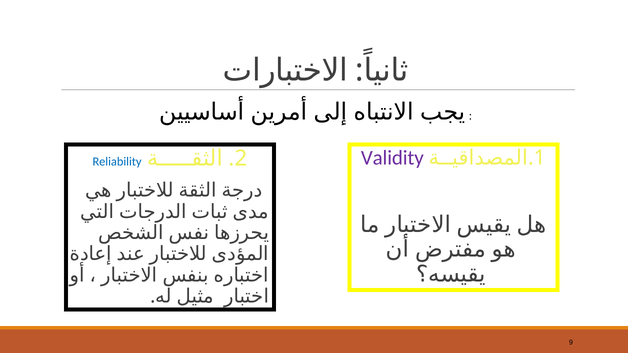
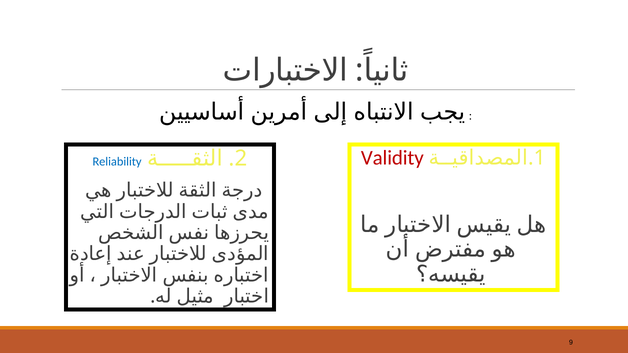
Validity colour: purple -> red
